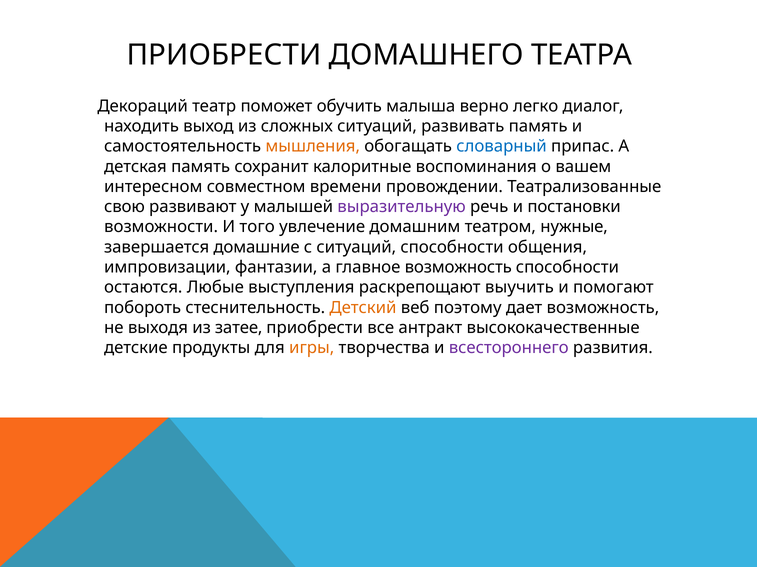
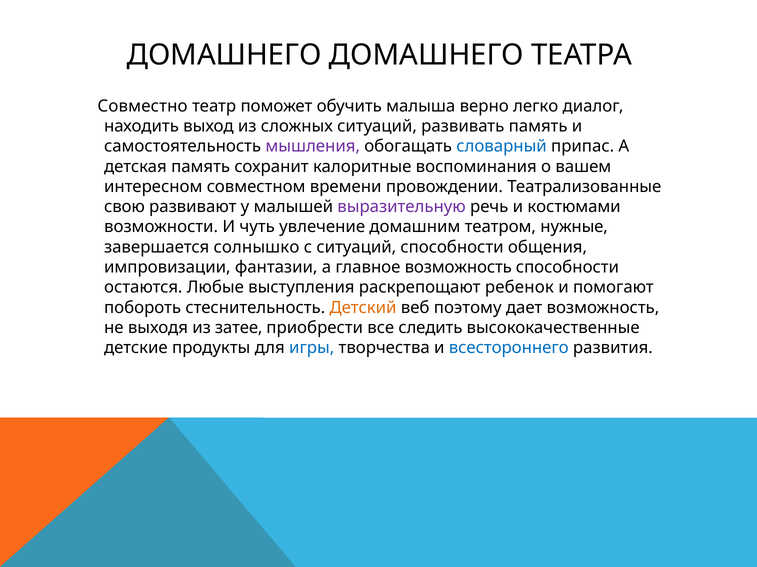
ПРИОБРЕСТИ at (224, 55): ПРИОБРЕСТИ -> ДОМАШНЕГО
Декораций: Декораций -> Совместно
мышления colour: orange -> purple
постановки: постановки -> костюмами
того: того -> чуть
домашние: домашние -> солнышко
выучить: выучить -> ребенок
антракт: антракт -> следить
игры colour: orange -> blue
всестороннего colour: purple -> blue
